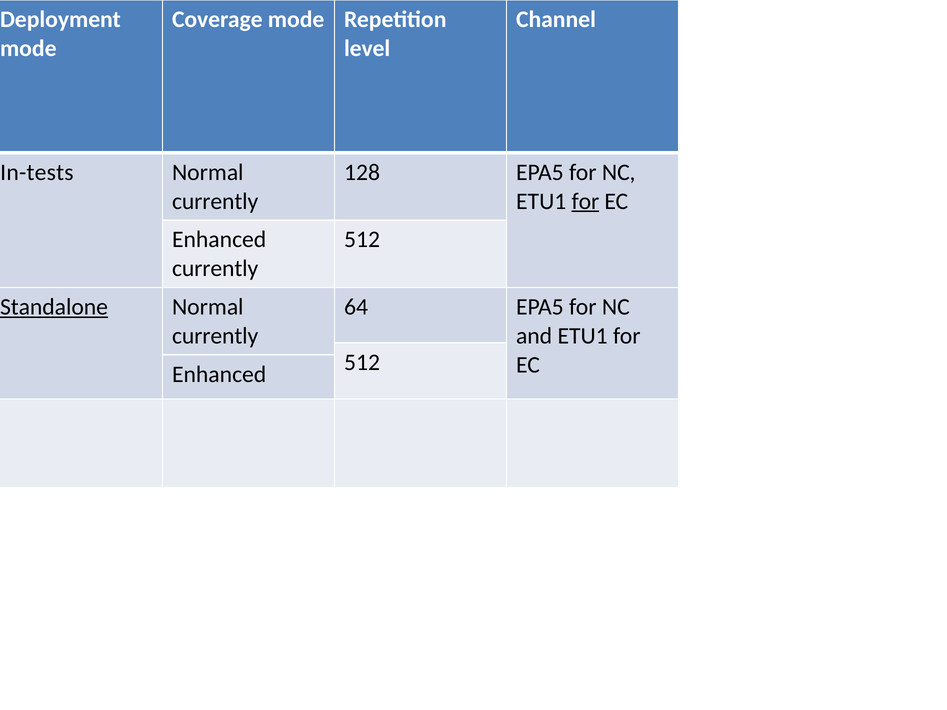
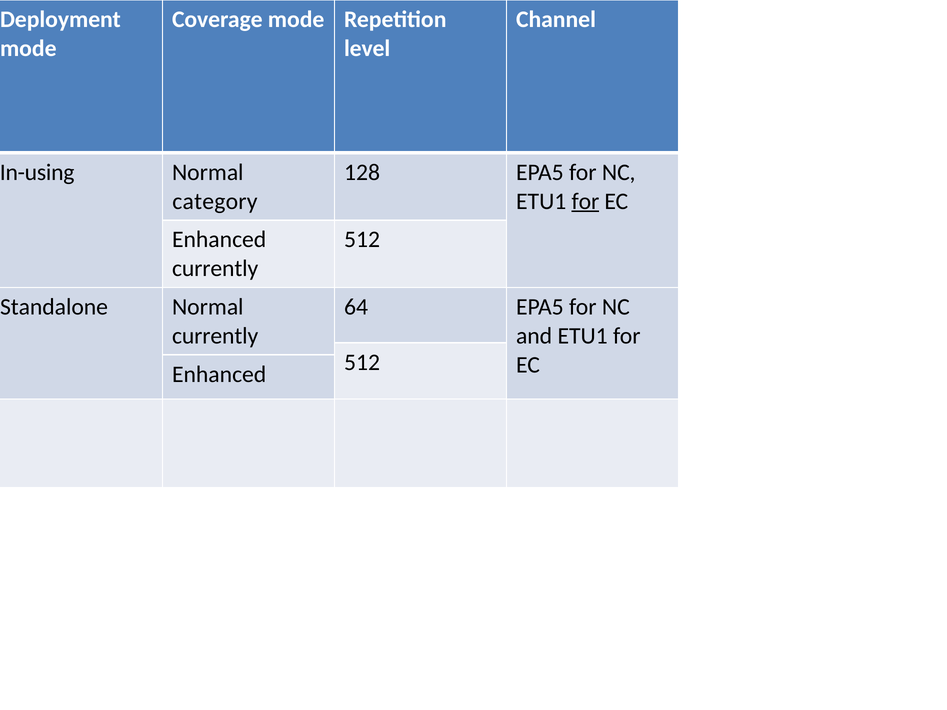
In-tests: In-tests -> In-using
currently at (215, 201): currently -> category
Standalone underline: present -> none
